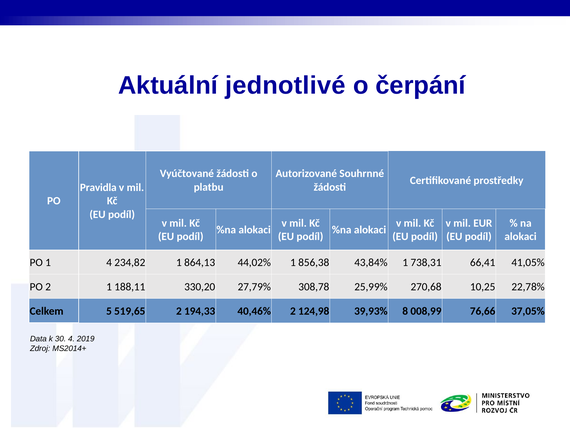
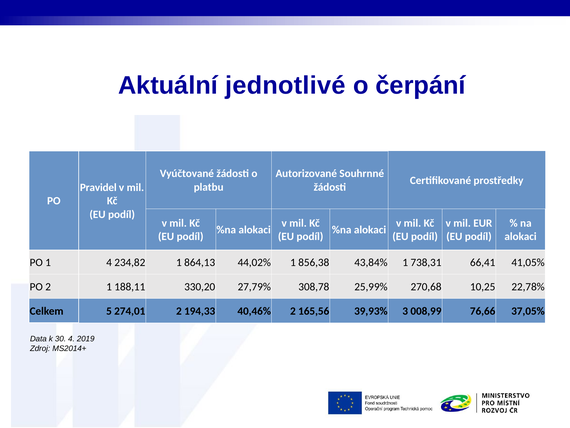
Pravidla: Pravidla -> Pravidel
519,65: 519,65 -> 274,01
124,98: 124,98 -> 165,56
8: 8 -> 3
